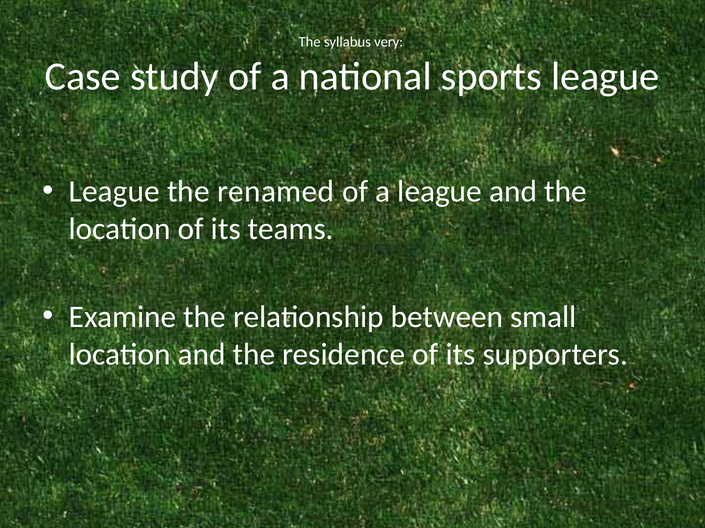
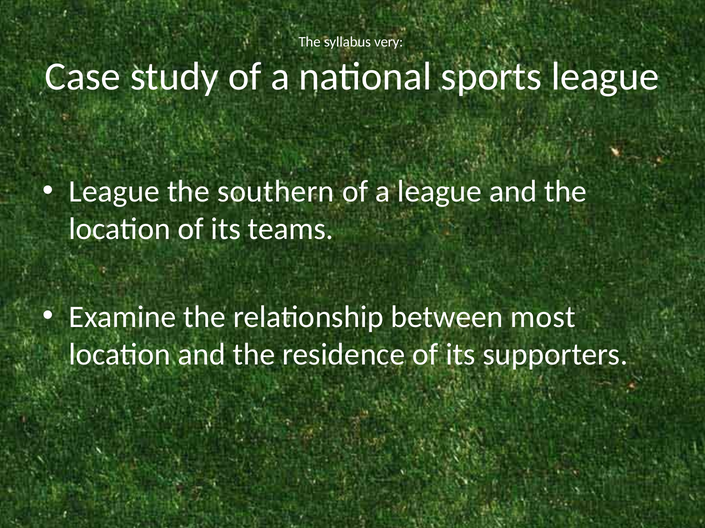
renamed: renamed -> southern
small: small -> most
